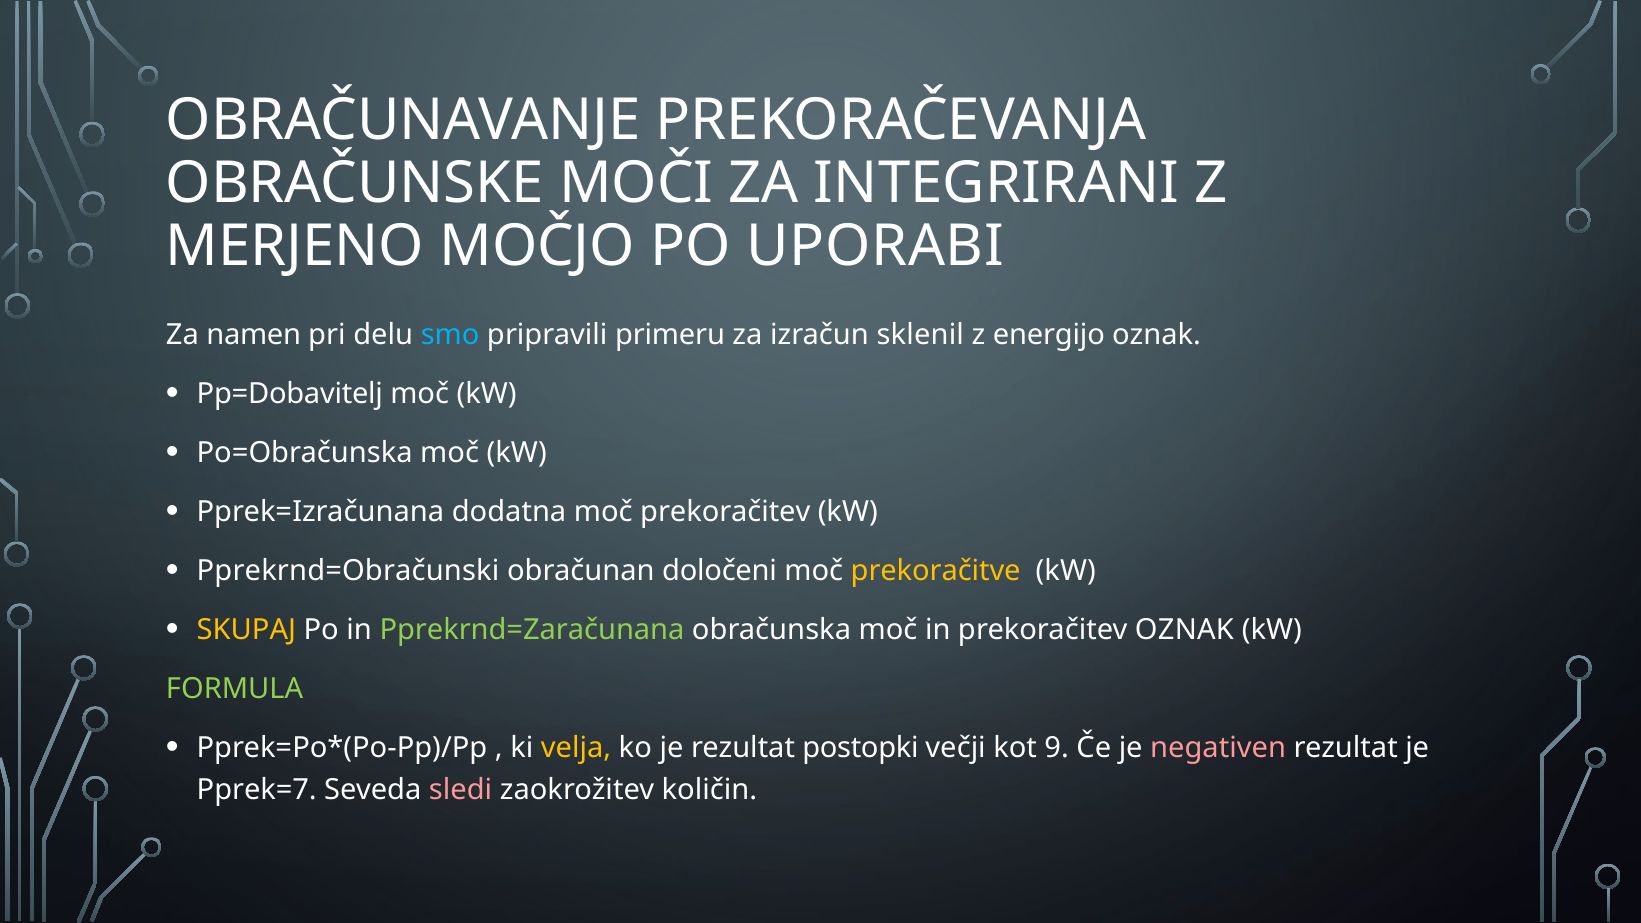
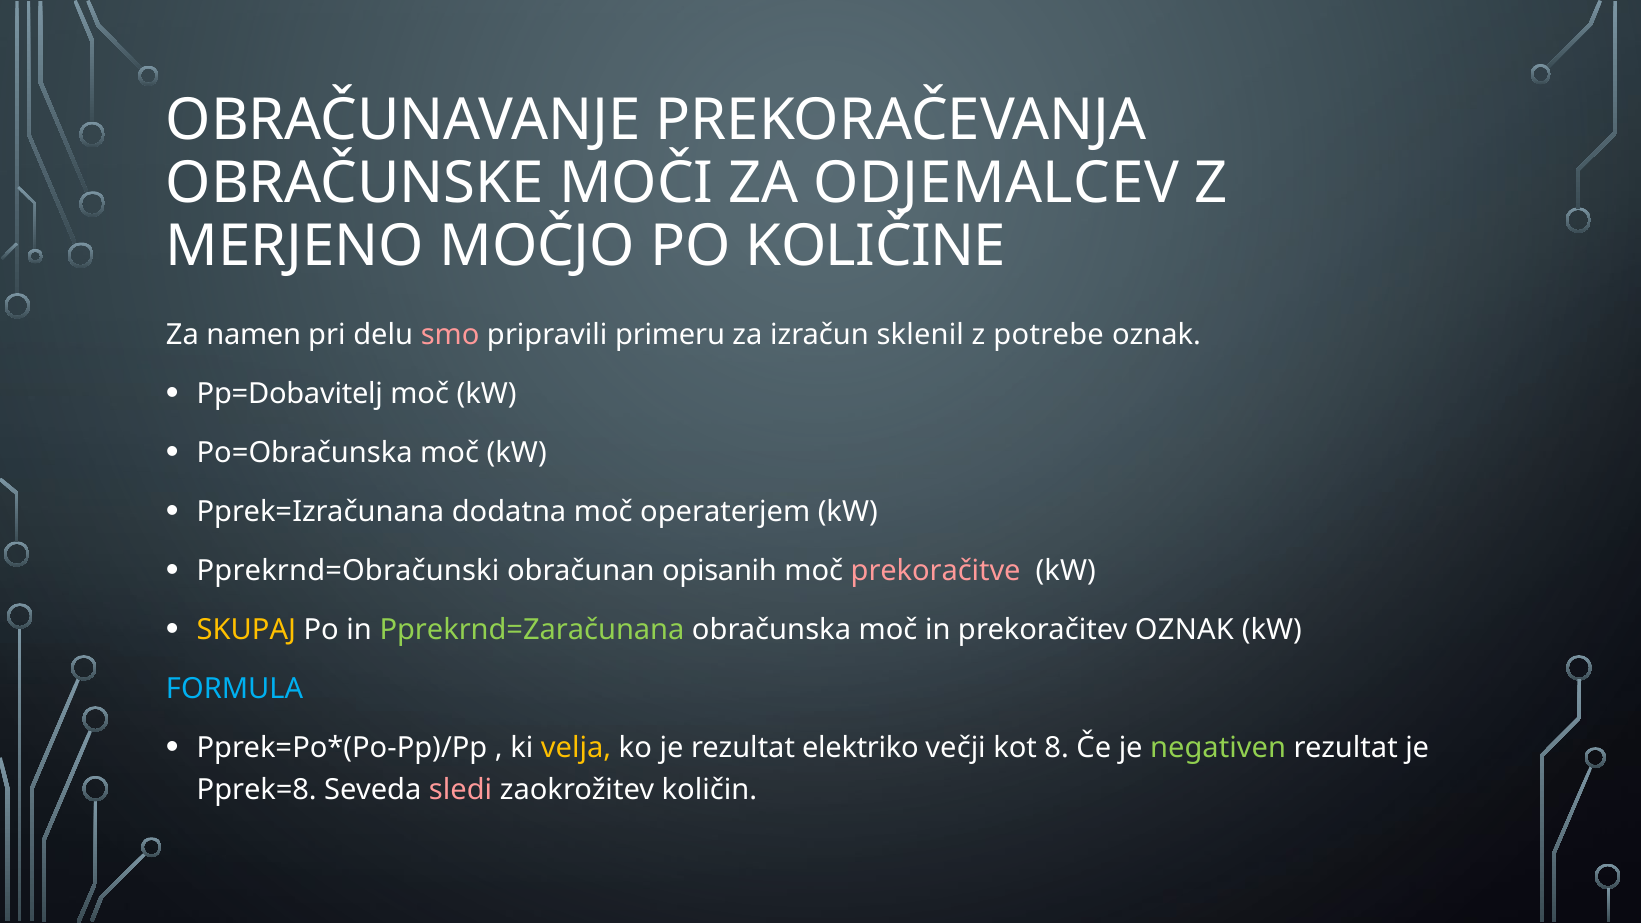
INTEGRIRANI: INTEGRIRANI -> ODJEMALCEV
UPORABI: UPORABI -> KOLIČINE
smo colour: light blue -> pink
energijo: energijo -> potrebe
moč prekoračitev: prekoračitev -> operaterjem
določeni: določeni -> opisanih
prekoračitve colour: yellow -> pink
FORMULA colour: light green -> light blue
postopki: postopki -> elektriko
9: 9 -> 8
negativen colour: pink -> light green
Pprek=7: Pprek=7 -> Pprek=8
